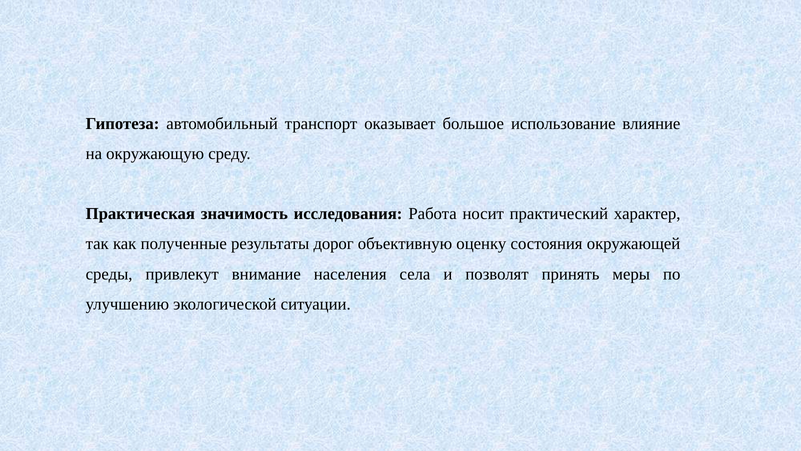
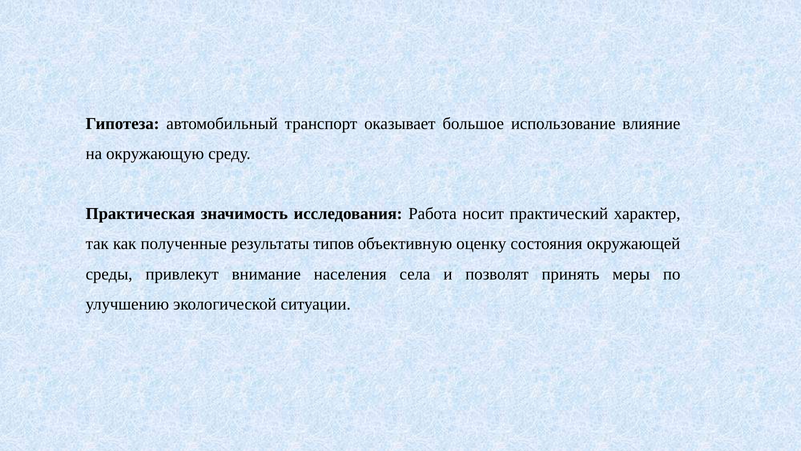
дорог: дорог -> типов
